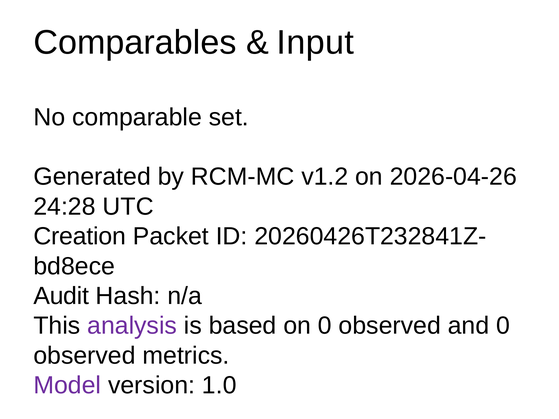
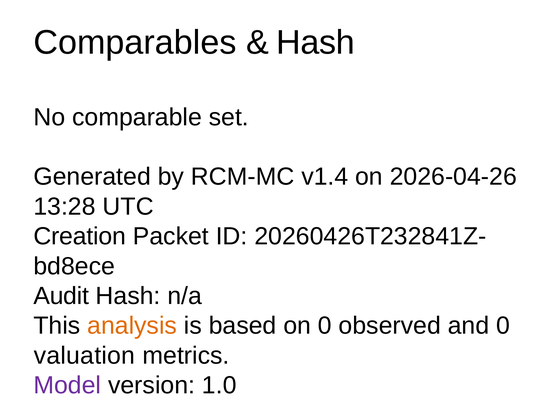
Input at (315, 42): Input -> Hash
v1.2: v1.2 -> v1.4
24:28: 24:28 -> 13:28
analysis colour: purple -> orange
observed at (85, 356): observed -> valuation
